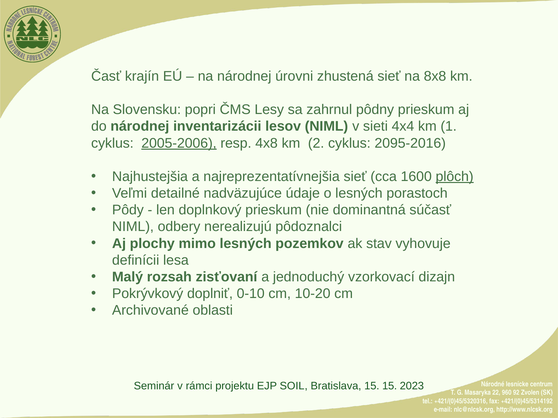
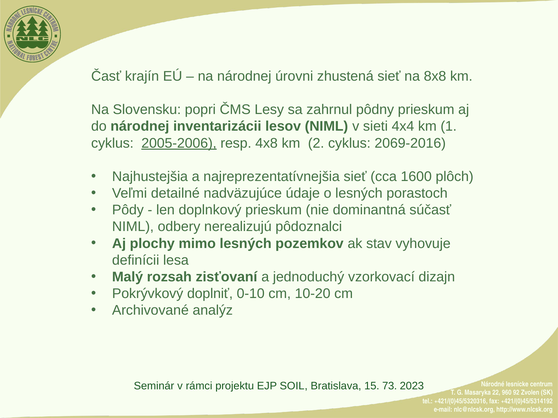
2095-2016: 2095-2016 -> 2069-2016
plôch underline: present -> none
oblasti: oblasti -> analýz
15 15: 15 -> 73
